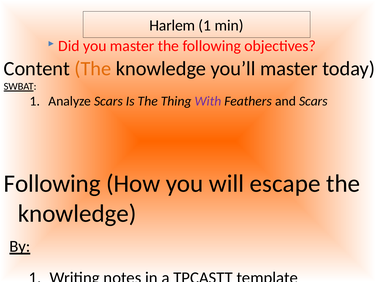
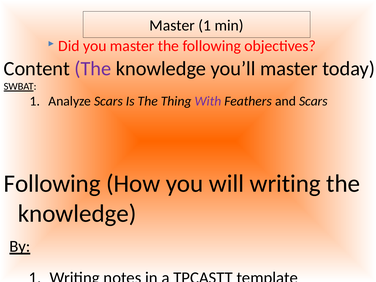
Harlem at (172, 26): Harlem -> Master
The at (93, 69) colour: orange -> purple
will escape: escape -> writing
